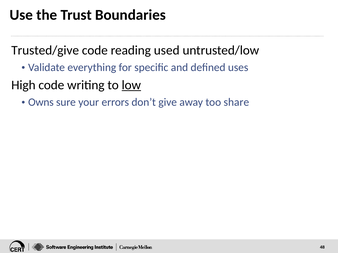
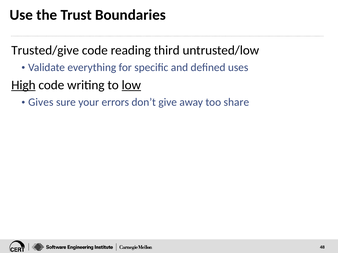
used: used -> third
High underline: none -> present
Owns: Owns -> Gives
